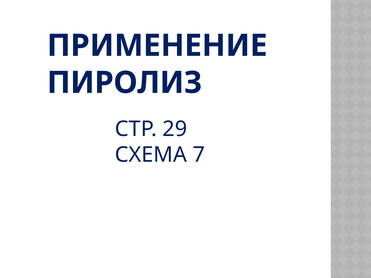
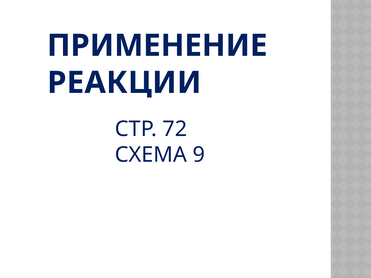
ПИРОЛИЗ: ПИРОЛИЗ -> РЕАКЦИИ
29: 29 -> 72
7: 7 -> 9
